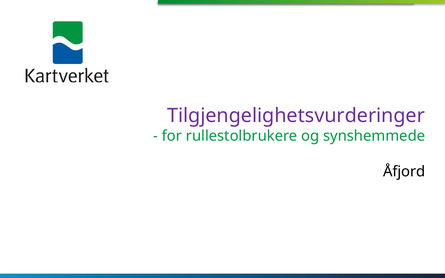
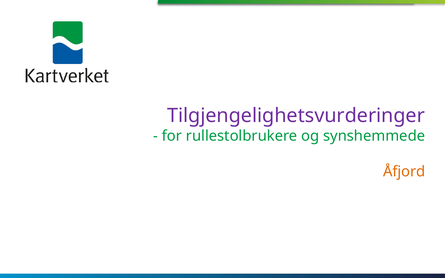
Åfjord colour: black -> orange
